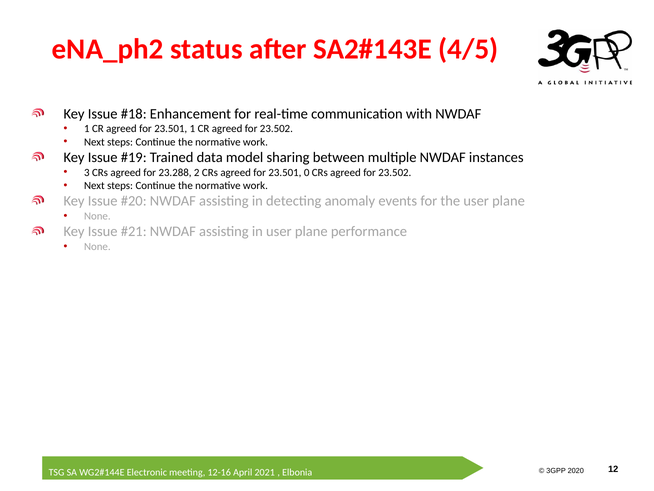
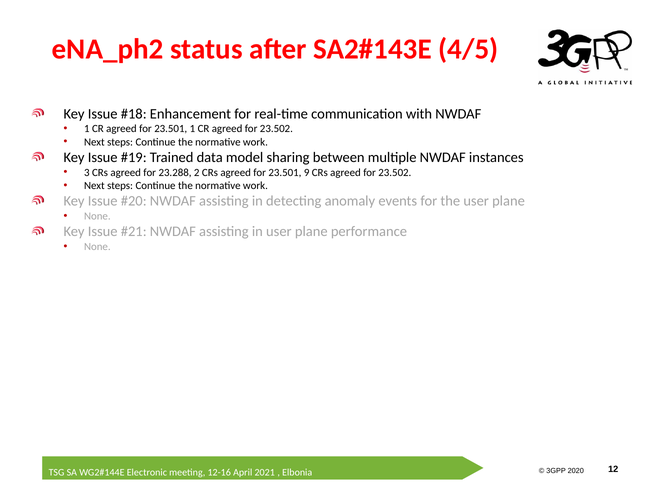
0: 0 -> 9
